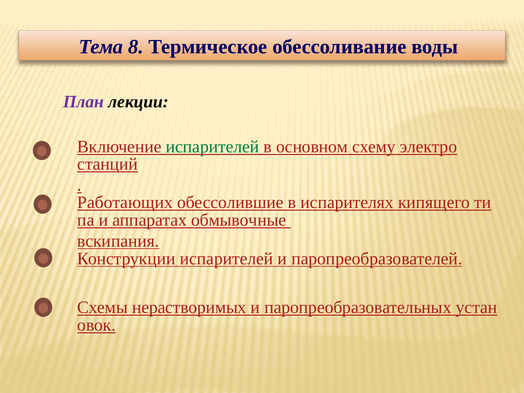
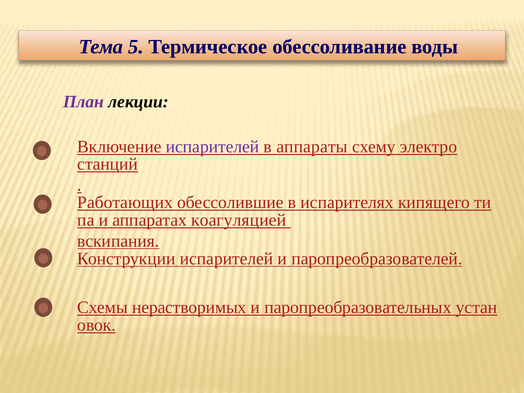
8: 8 -> 5
испарителей at (213, 147) colour: green -> purple
основном: основном -> аппараты
обмывочные: обмывочные -> коагуляцией
